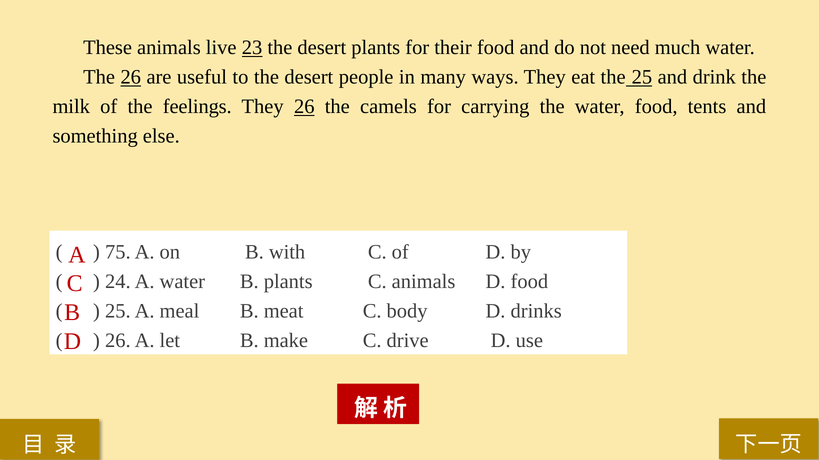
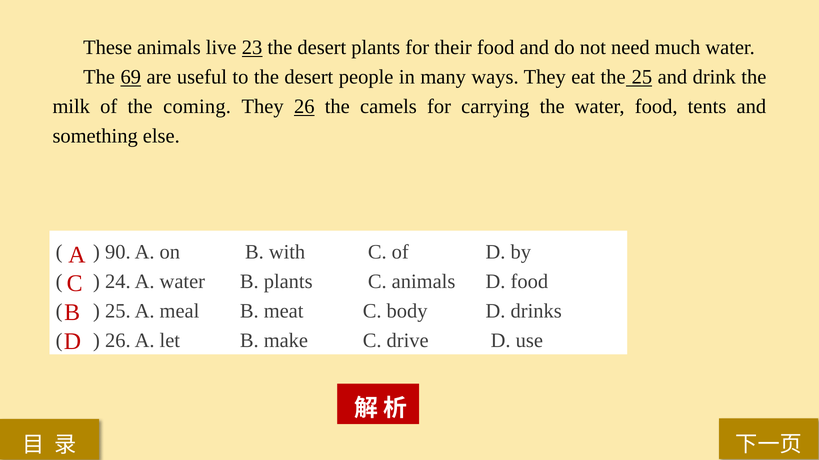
The 26: 26 -> 69
feelings: feelings -> coming
75: 75 -> 90
